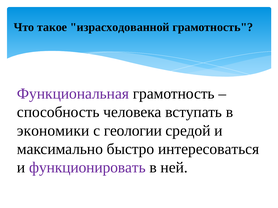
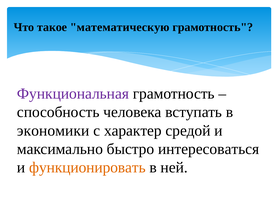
израсходованной: израсходованной -> математическую
геологии: геологии -> характер
функционировать colour: purple -> orange
